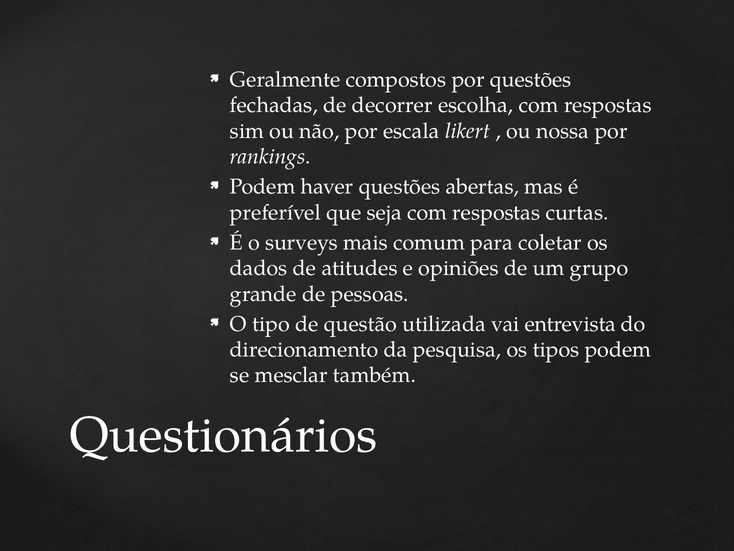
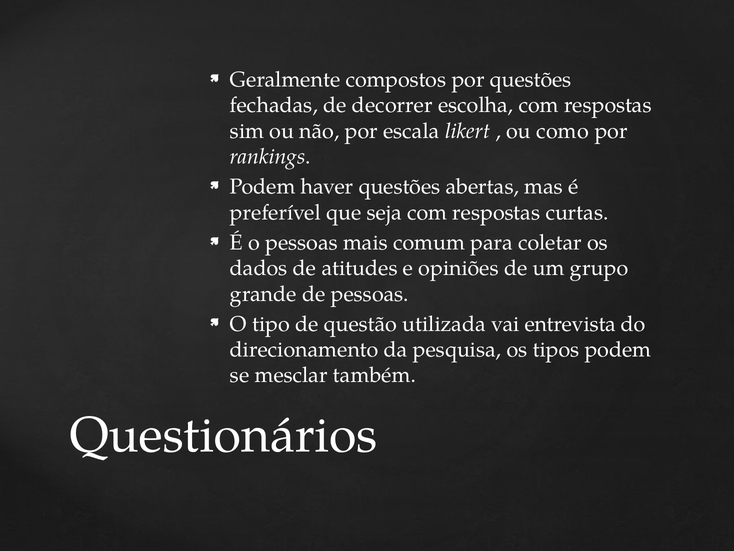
nossa: nossa -> como
o surveys: surveys -> pessoas
